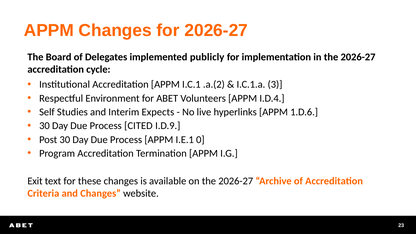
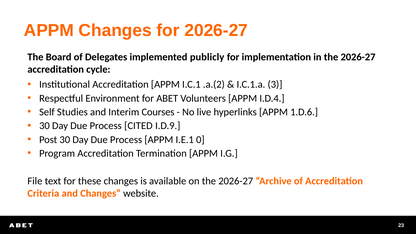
Expects: Expects -> Courses
Exit: Exit -> File
